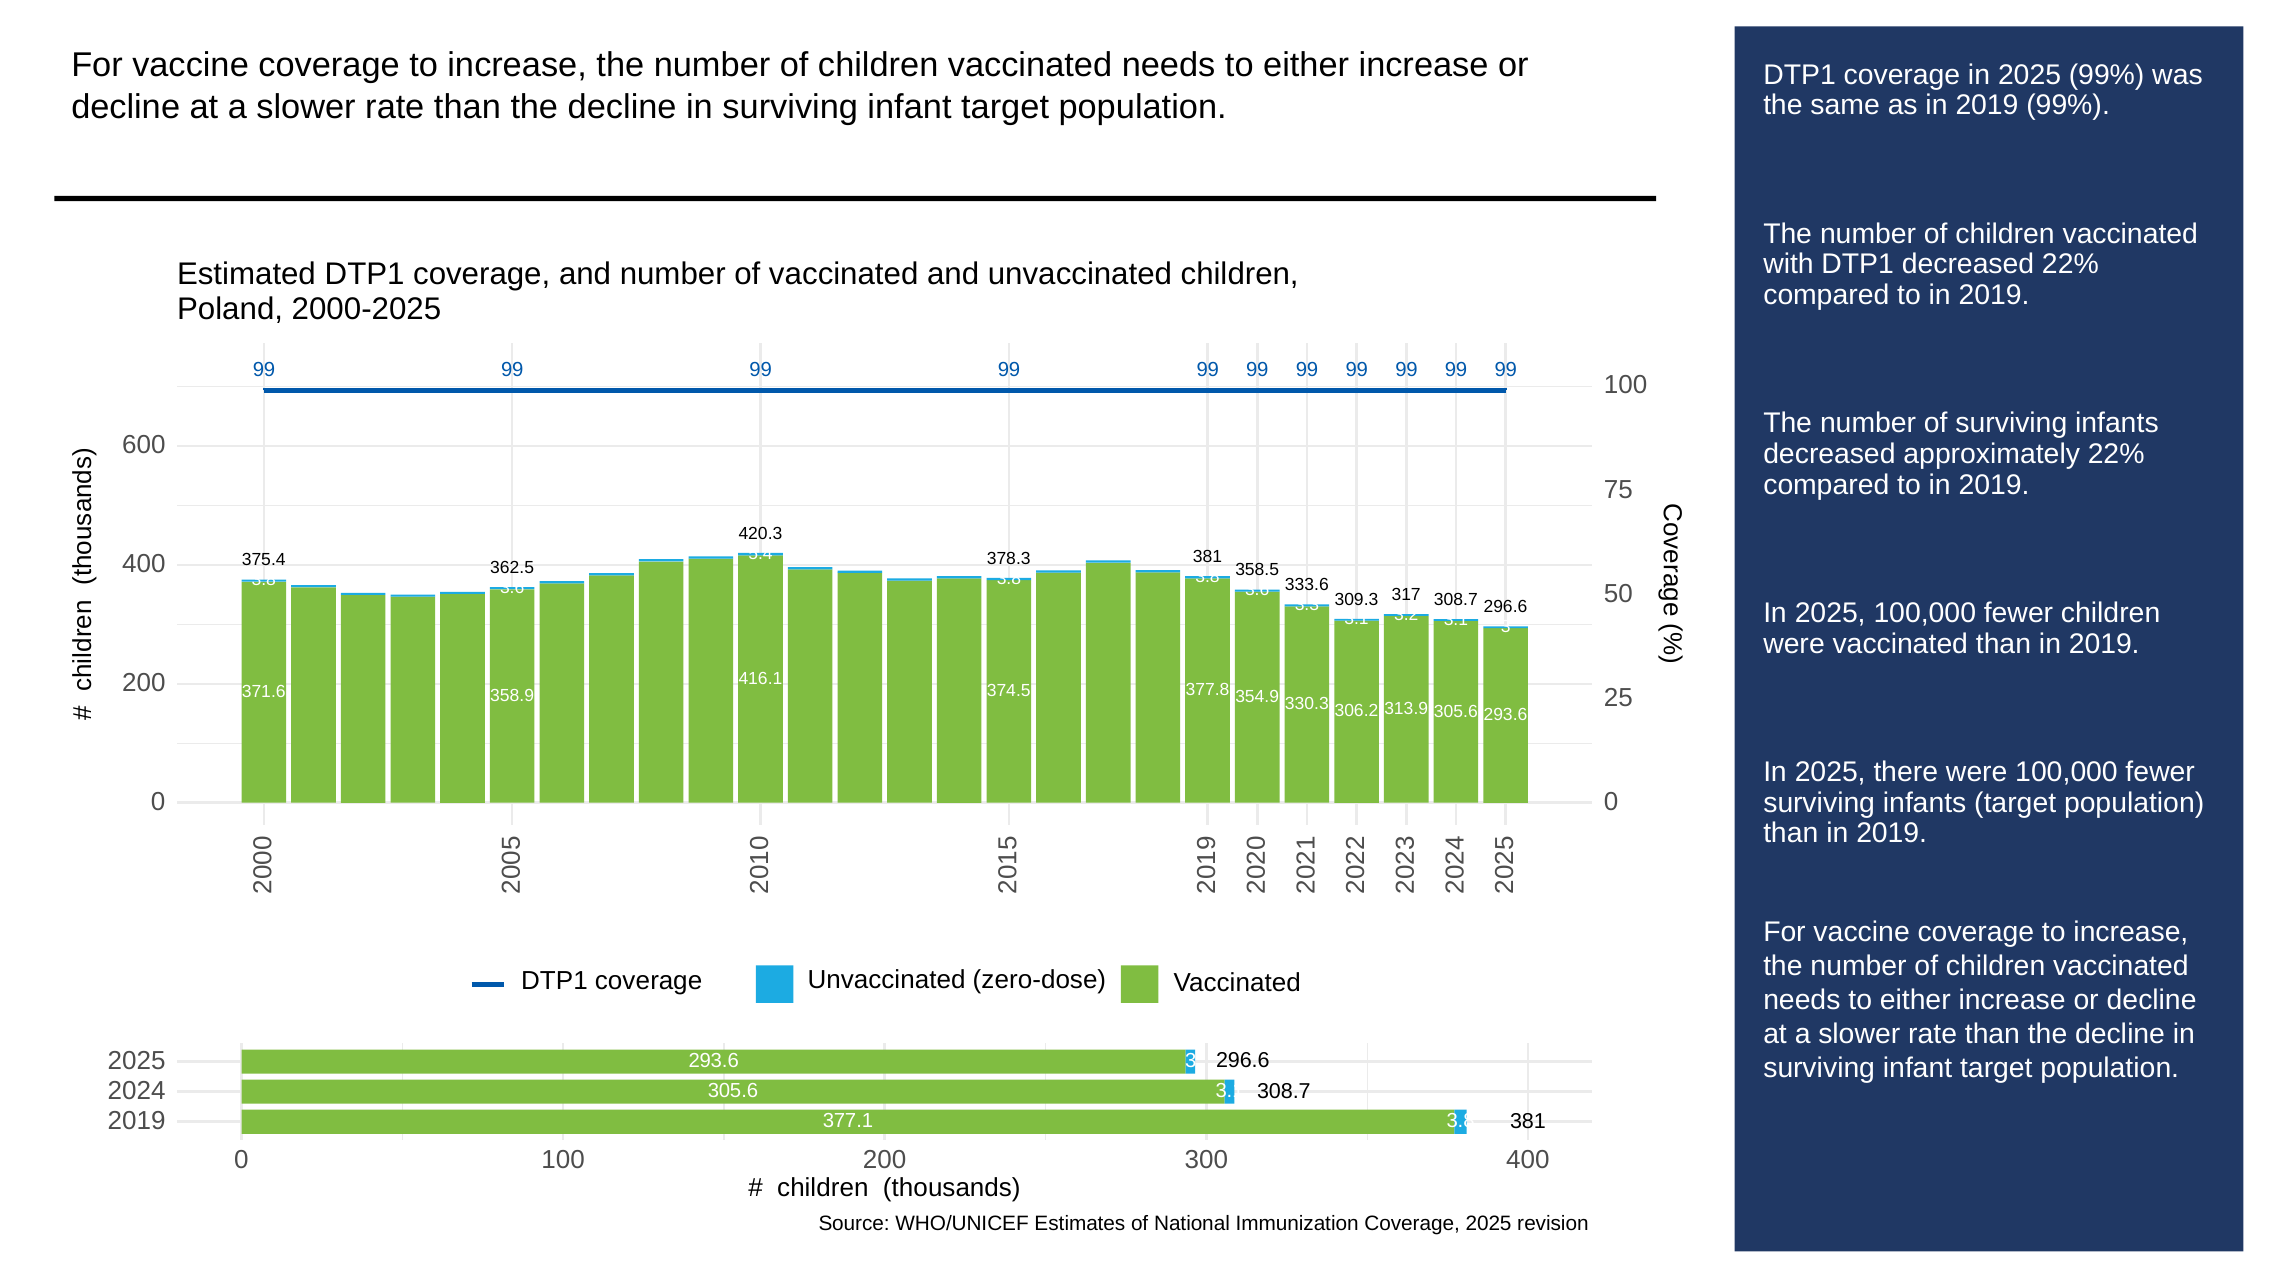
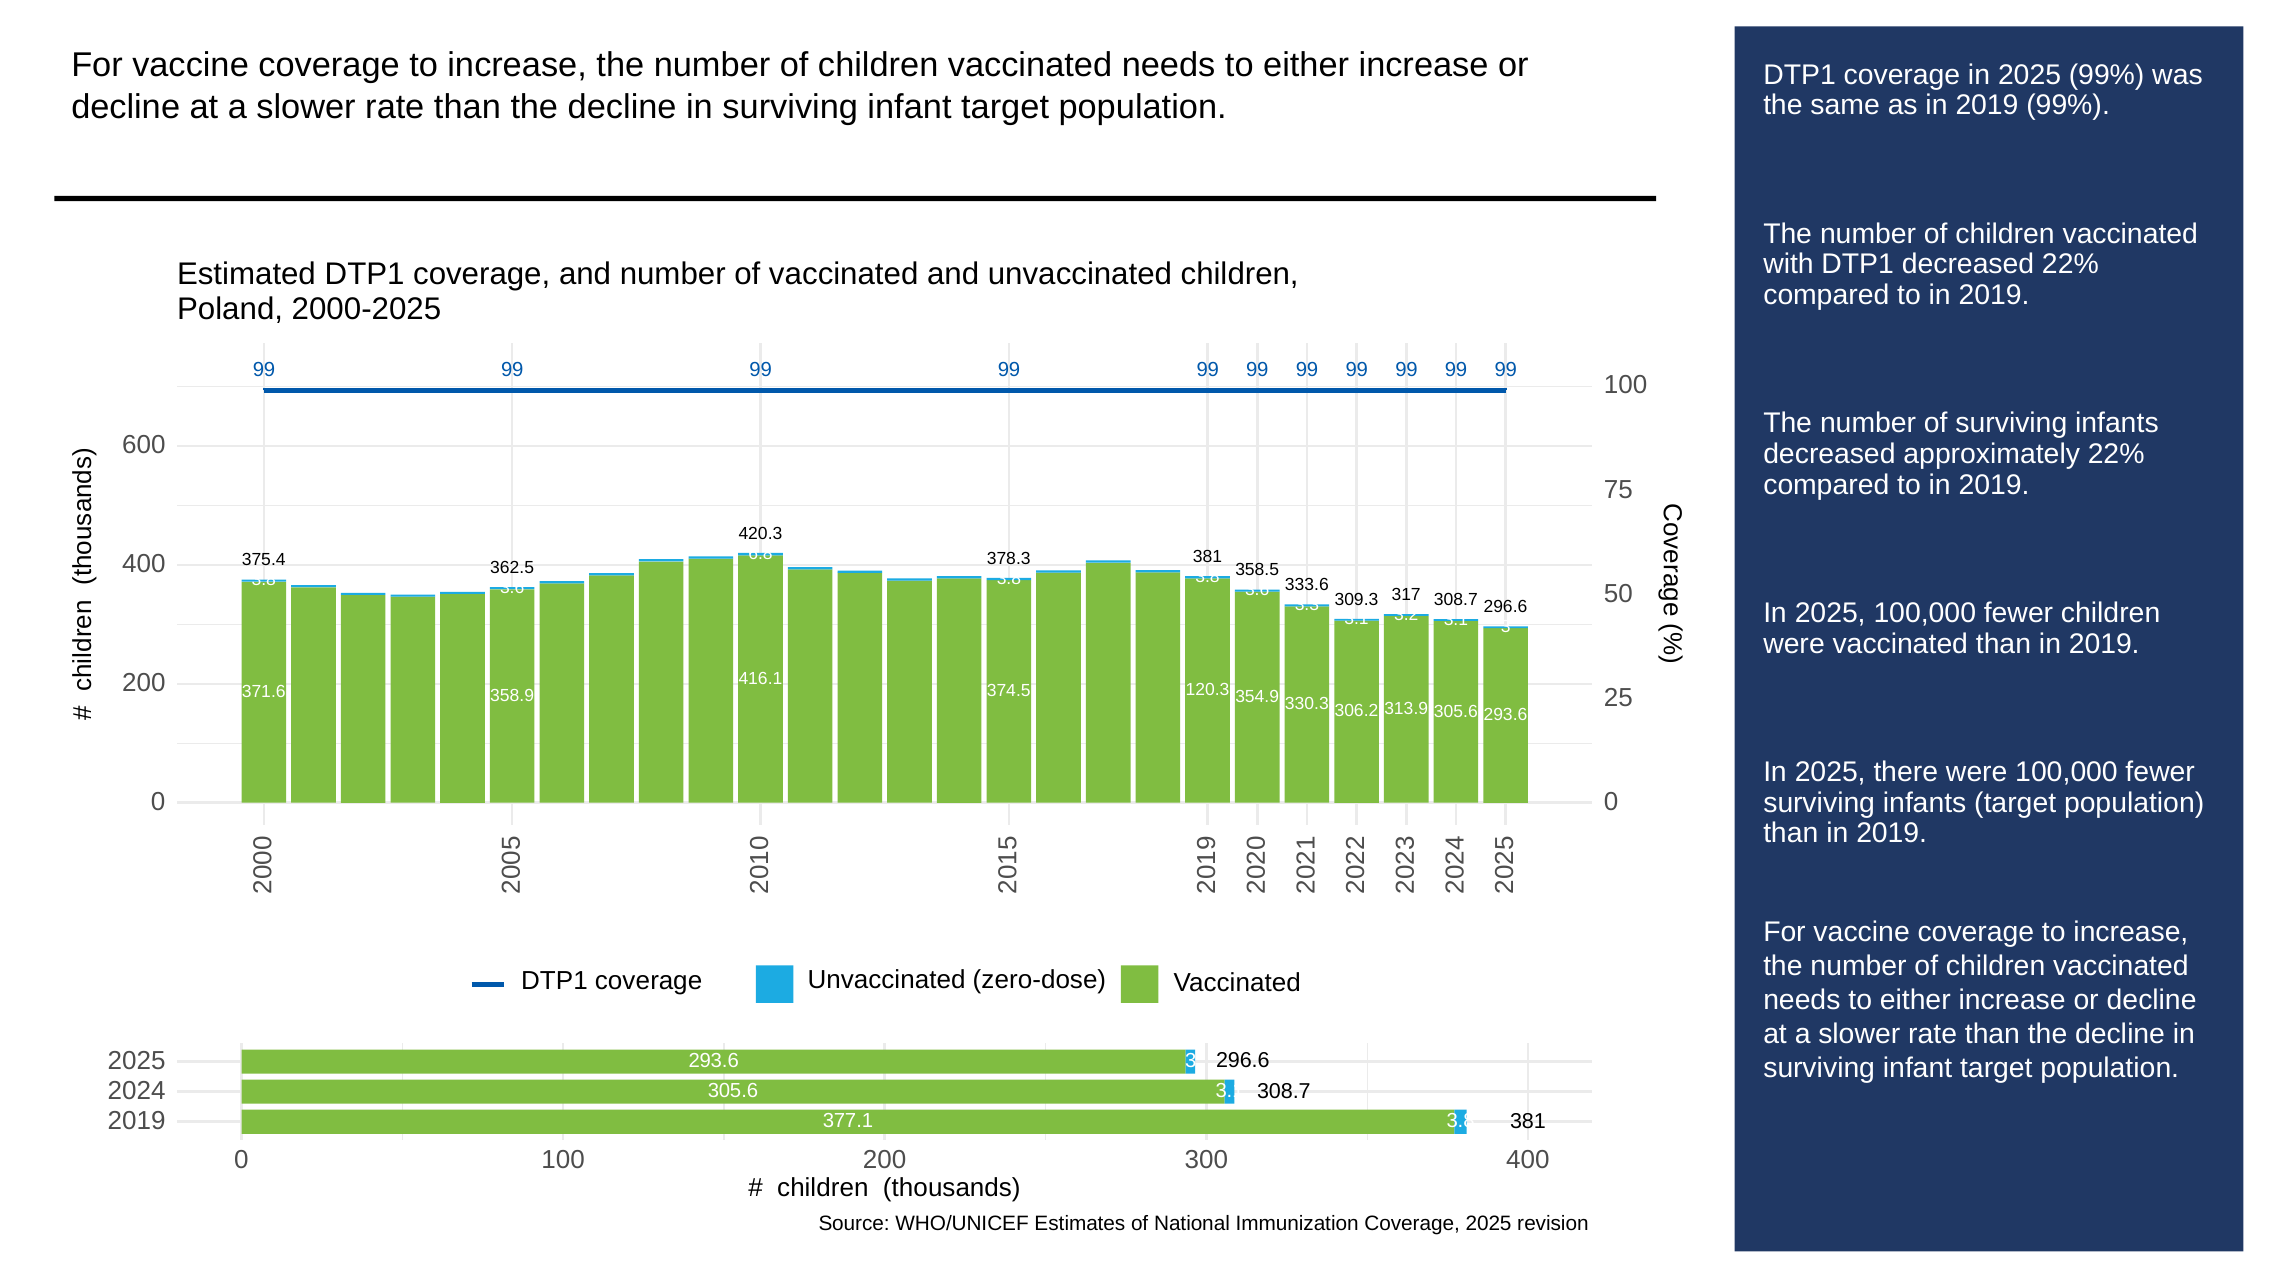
5.4: 5.4 -> 6.8
377.8: 377.8 -> 120.3
